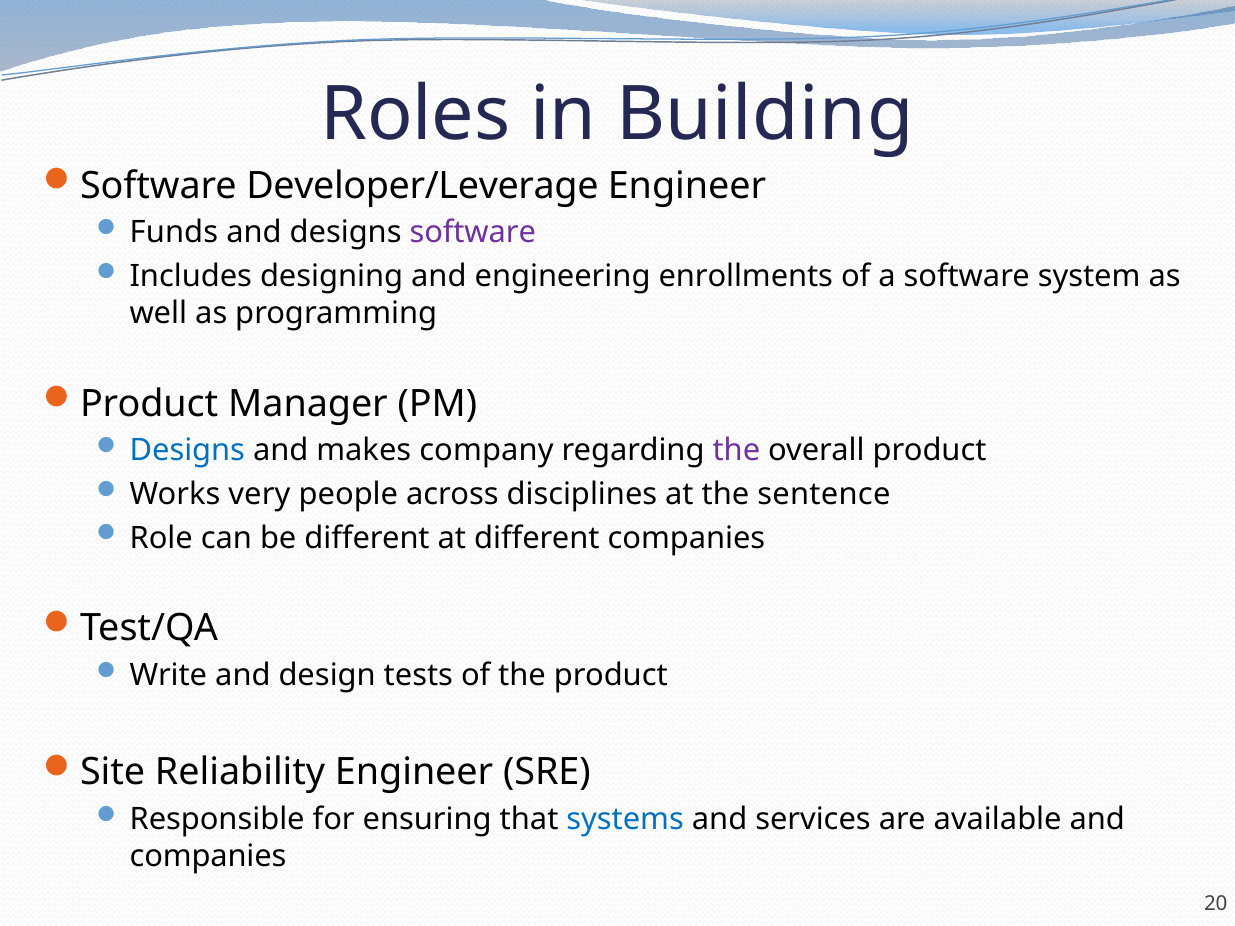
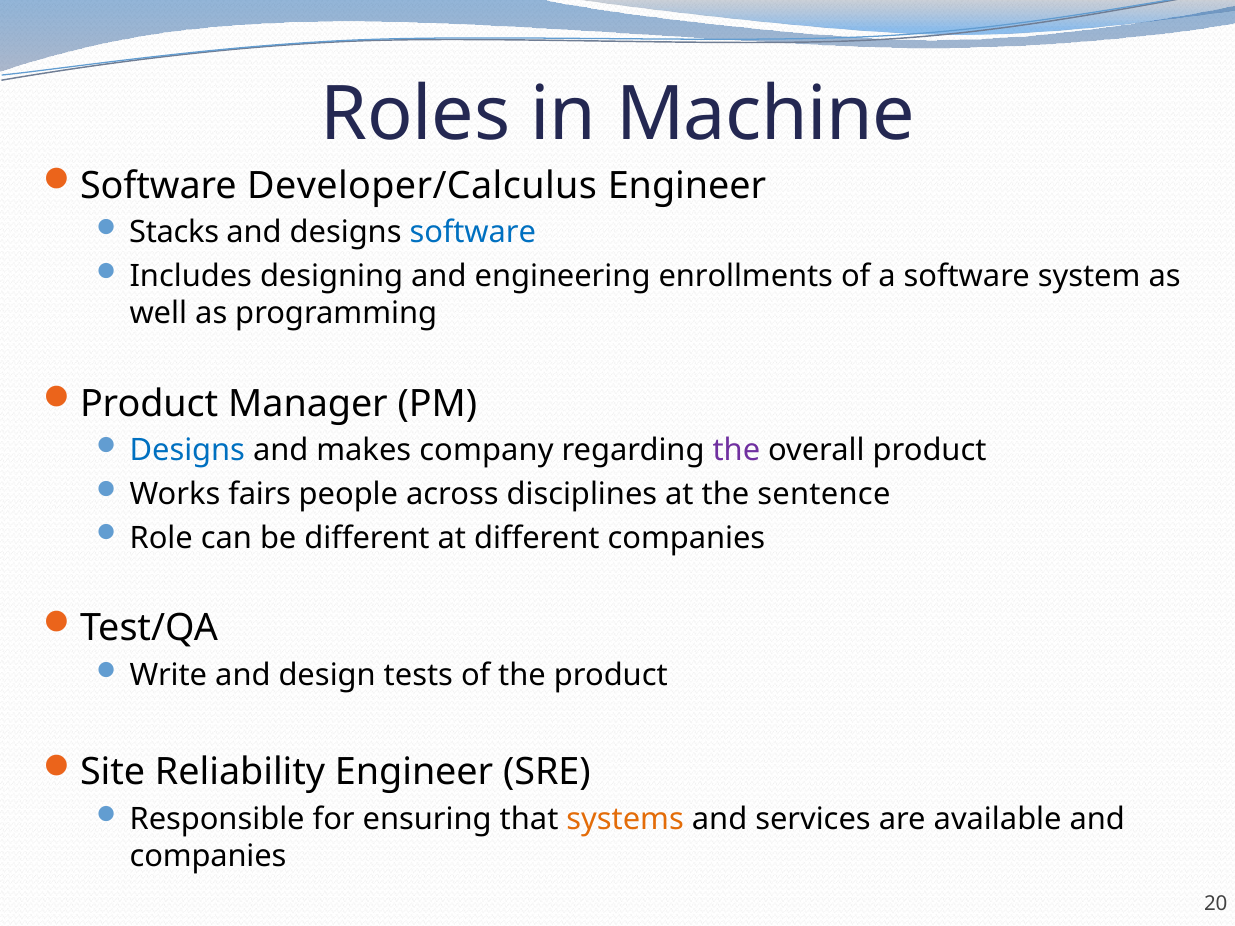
Building: Building -> Machine
Developer/Leverage: Developer/Leverage -> Developer/Calculus
Funds: Funds -> Stacks
software at (473, 233) colour: purple -> blue
very: very -> fairs
systems colour: blue -> orange
